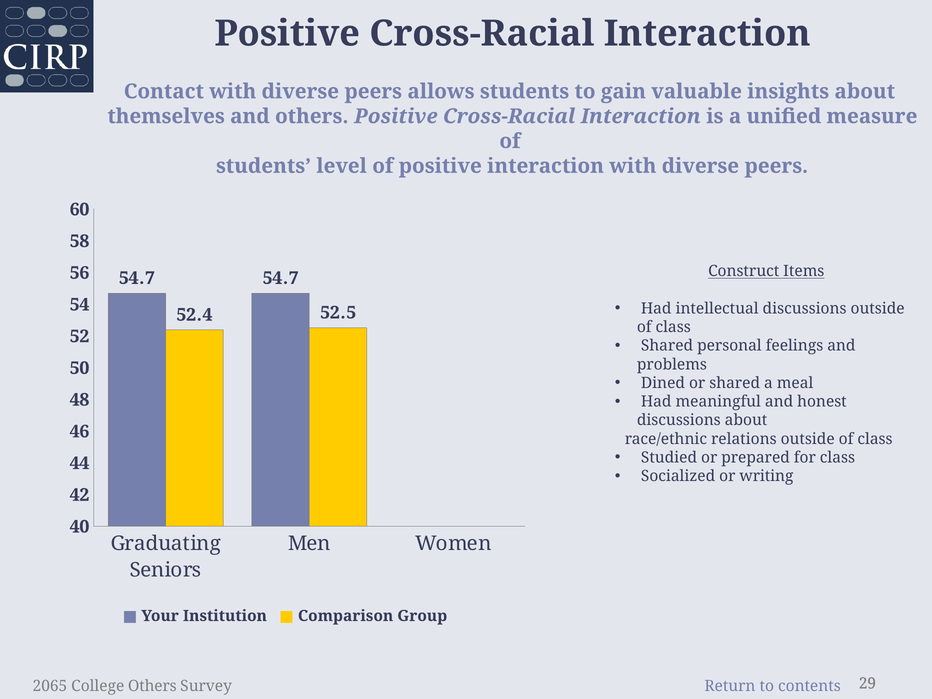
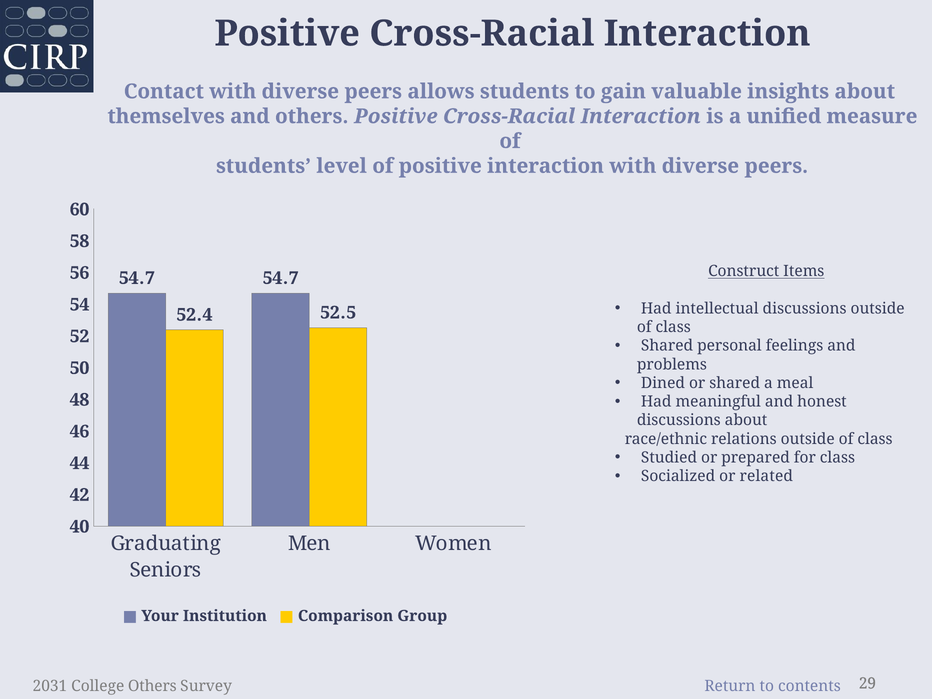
writing: writing -> related
2065: 2065 -> 2031
